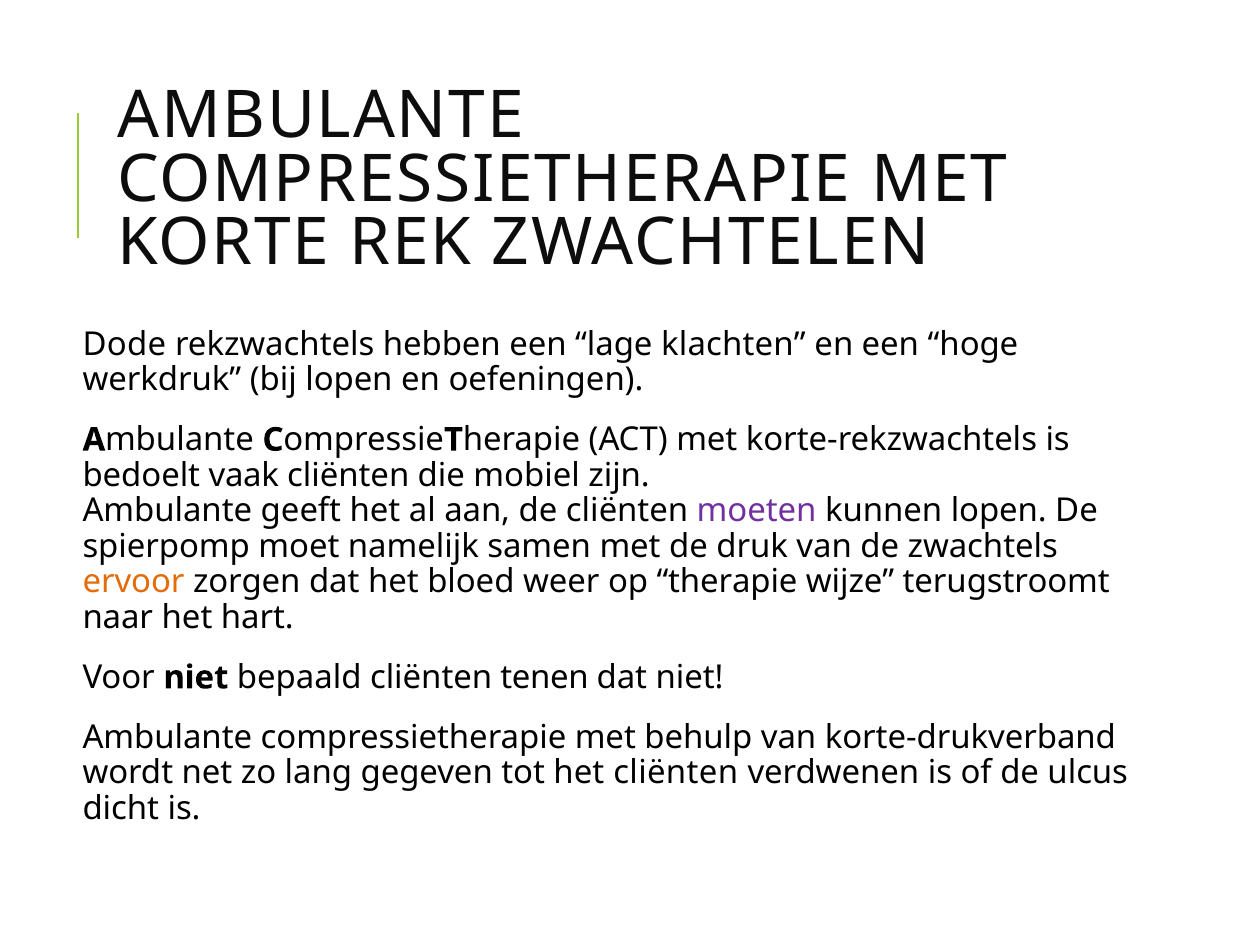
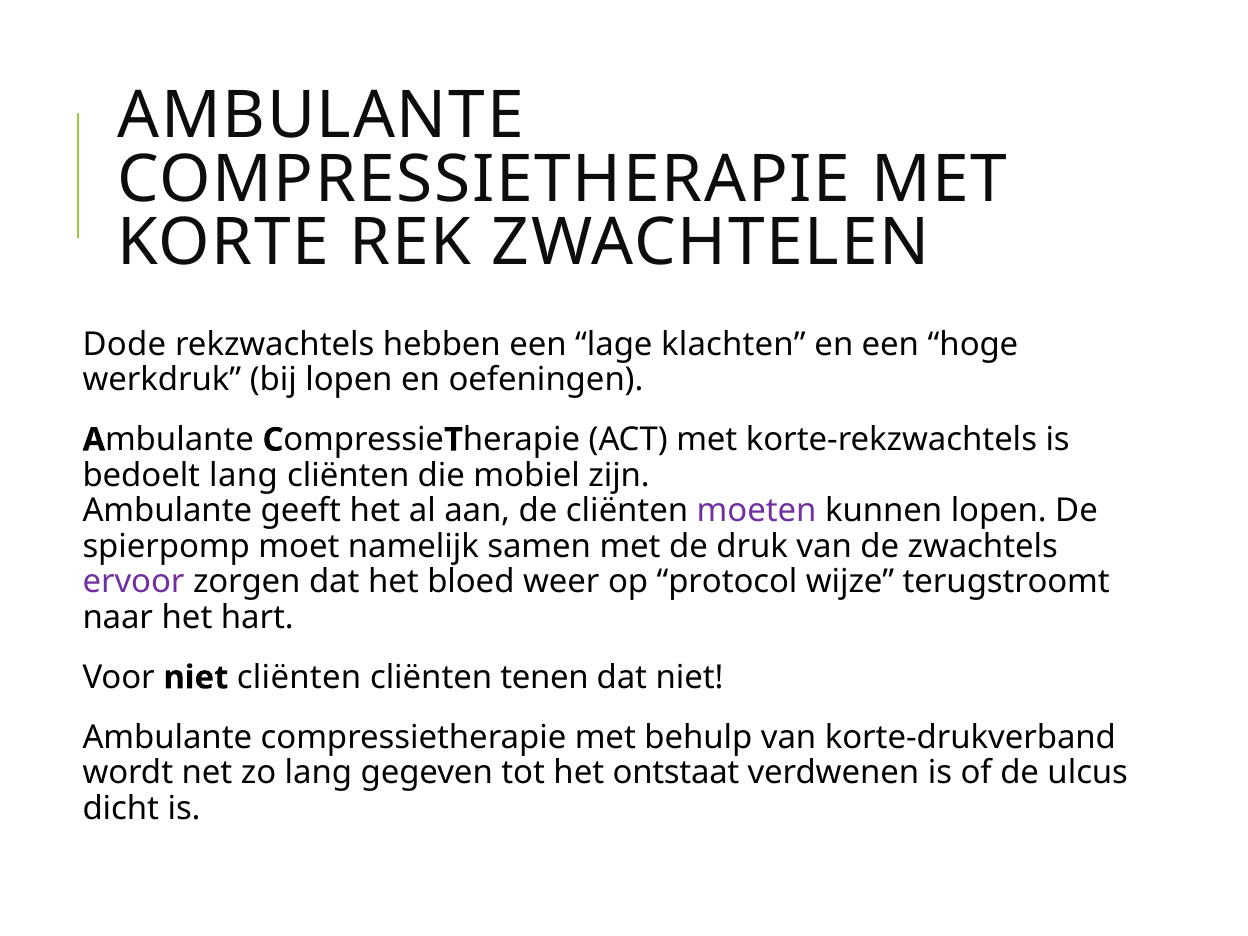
bedoelt vaak: vaak -> lang
ervoor colour: orange -> purple
therapie: therapie -> protocol
niet bepaald: bepaald -> cliënten
het cliënten: cliënten -> ontstaat
